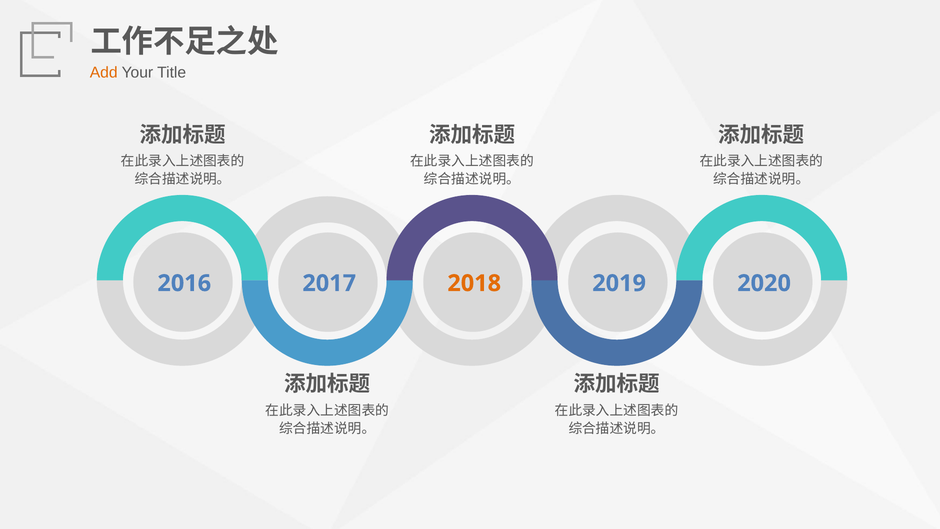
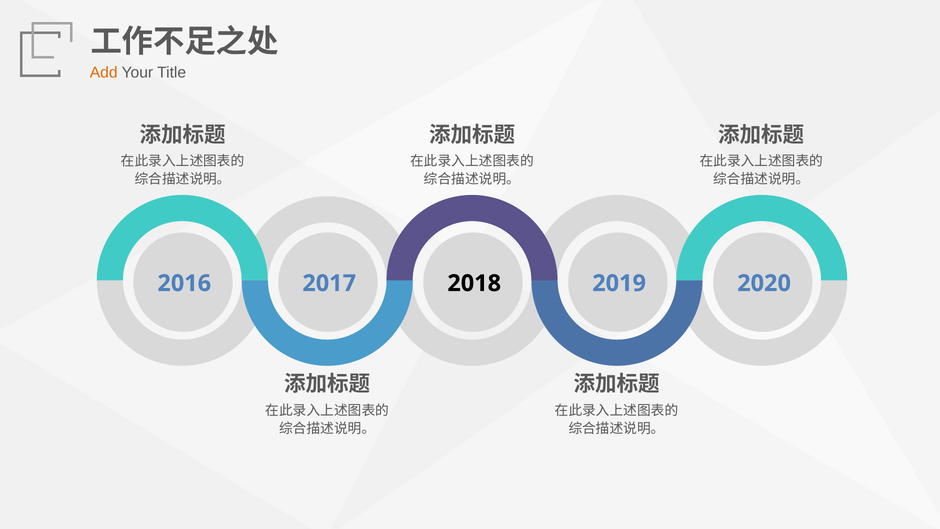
2018 colour: orange -> black
